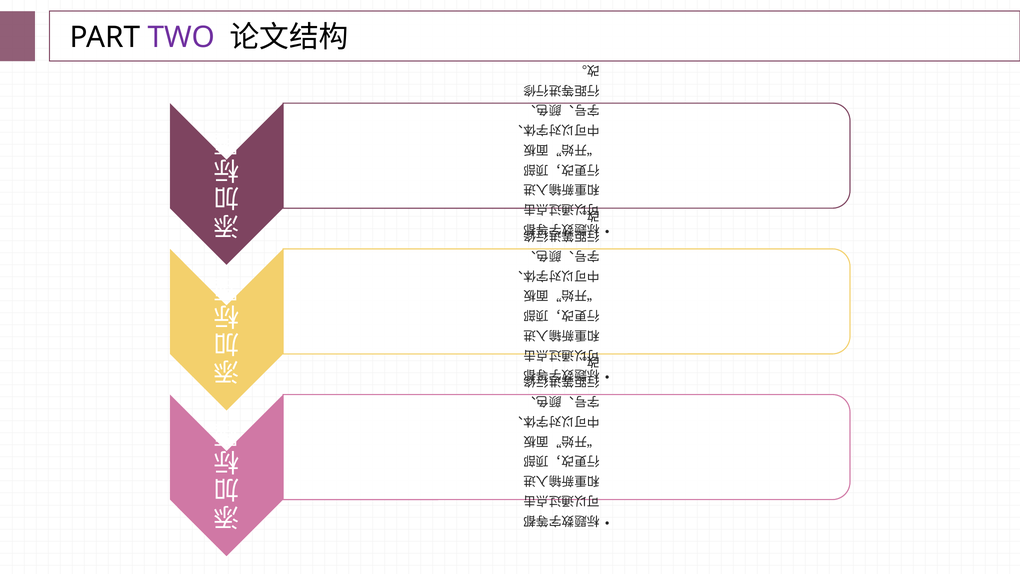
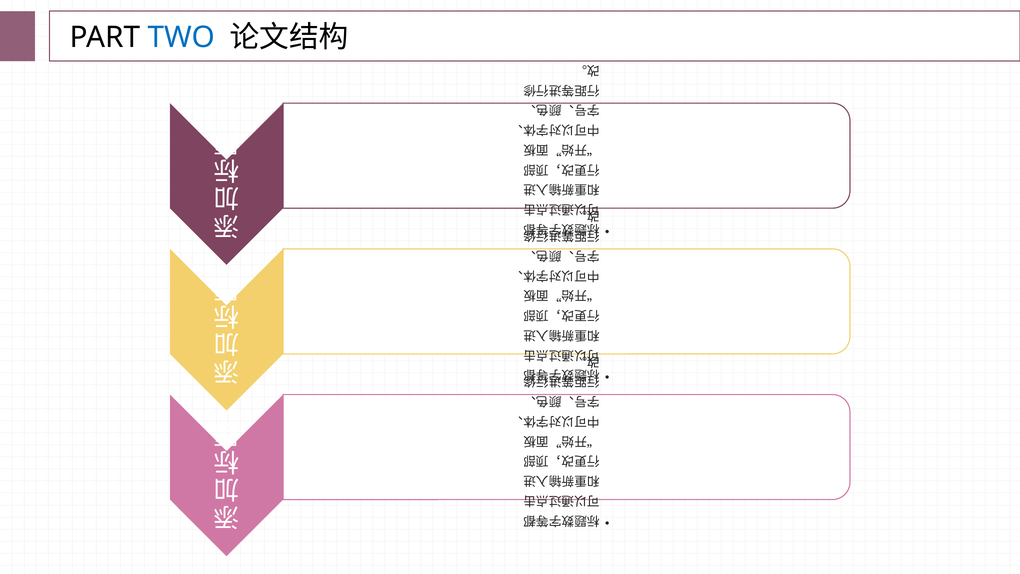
TWO colour: purple -> blue
